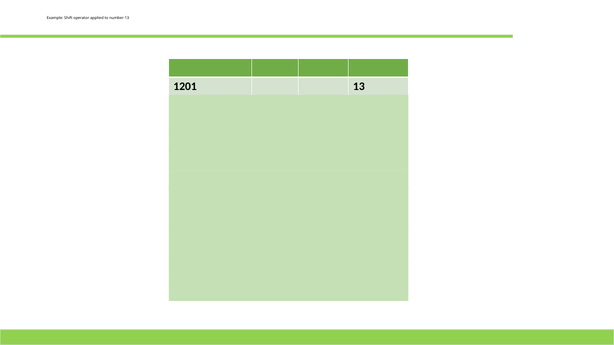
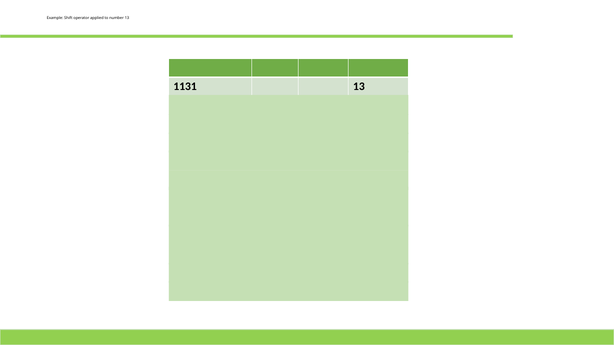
1201: 1201 -> 1131
